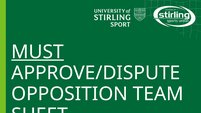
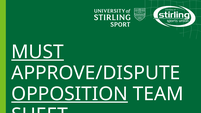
OPPOSITION underline: none -> present
